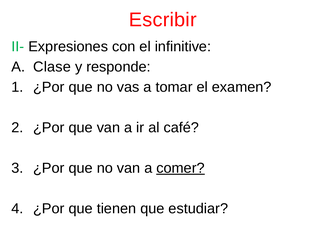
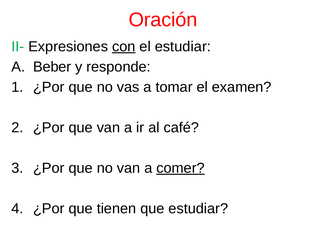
Escribir: Escribir -> Oración
con underline: none -> present
el infinitive: infinitive -> estudiar
Clase: Clase -> Beber
